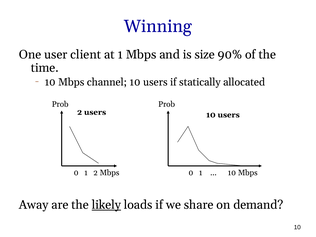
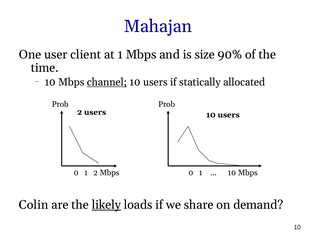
Winning: Winning -> Mahajan
channel underline: none -> present
Away: Away -> Colin
